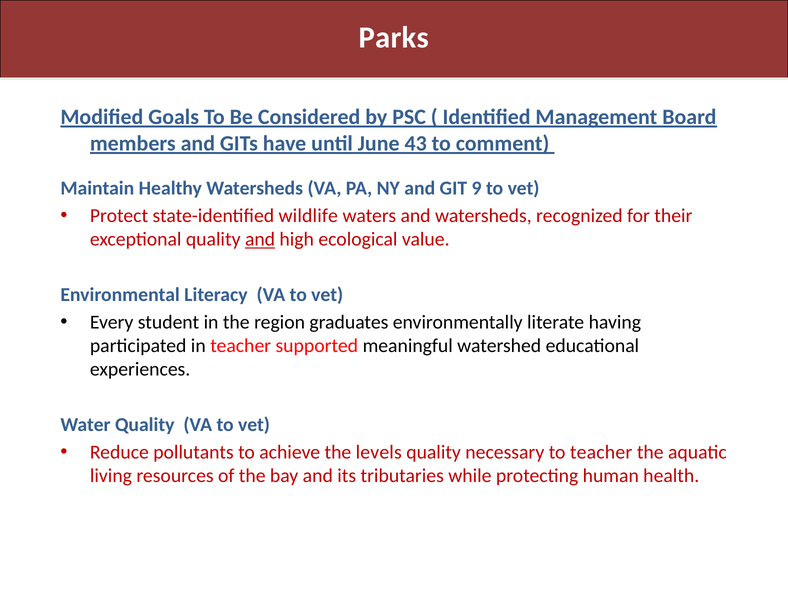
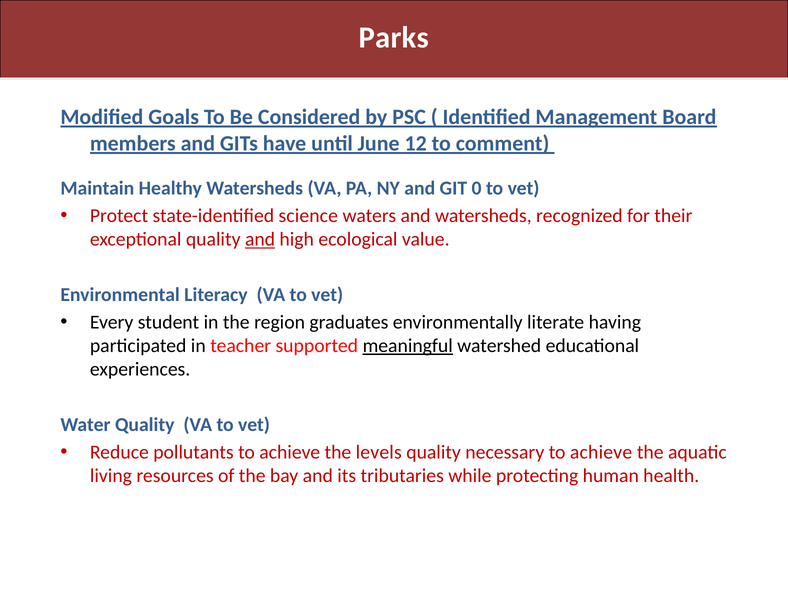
43: 43 -> 12
9: 9 -> 0
wildlife: wildlife -> science
meaningful underline: none -> present
necessary to teacher: teacher -> achieve
